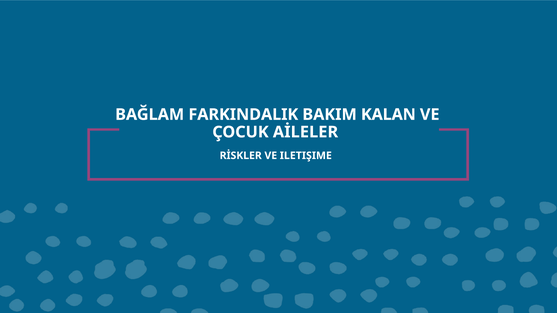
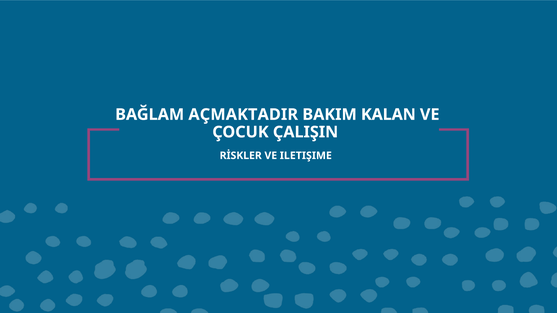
FARKINDALIK: FARKINDALIK -> AÇMAKTADIR
AİLELER: AİLELER -> ÇALIŞIN
